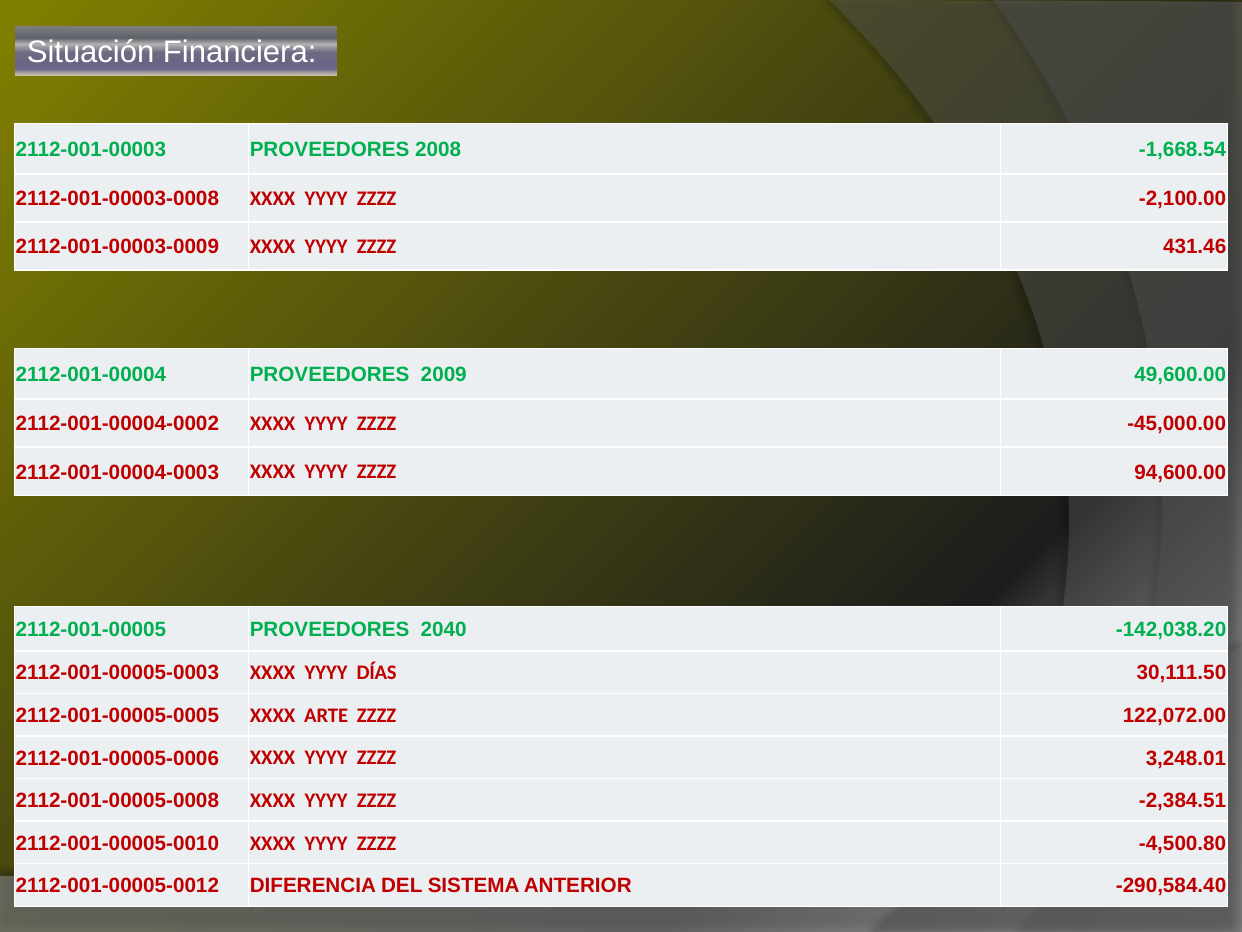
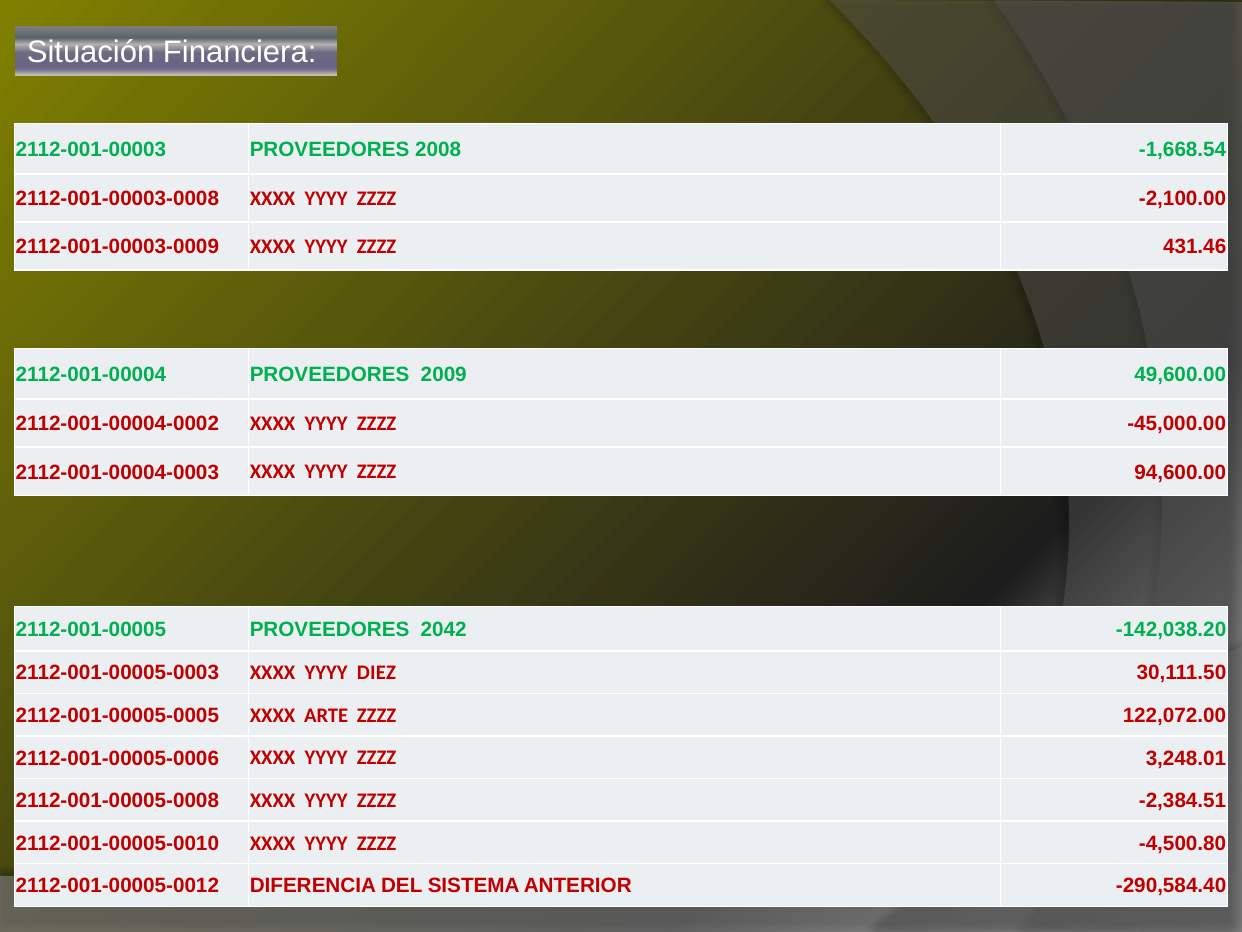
2040: 2040 -> 2042
DÍAS: DÍAS -> DIEZ
